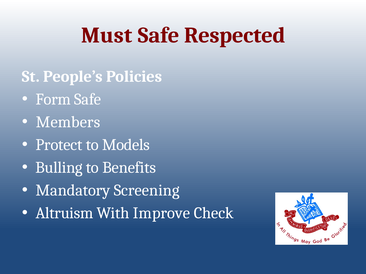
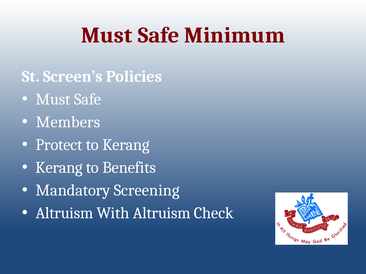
Respected: Respected -> Minimum
People’s: People’s -> Screen’s
Form at (53, 100): Form -> Must
to Models: Models -> Kerang
Bulling at (59, 168): Bulling -> Kerang
With Improve: Improve -> Altruism
